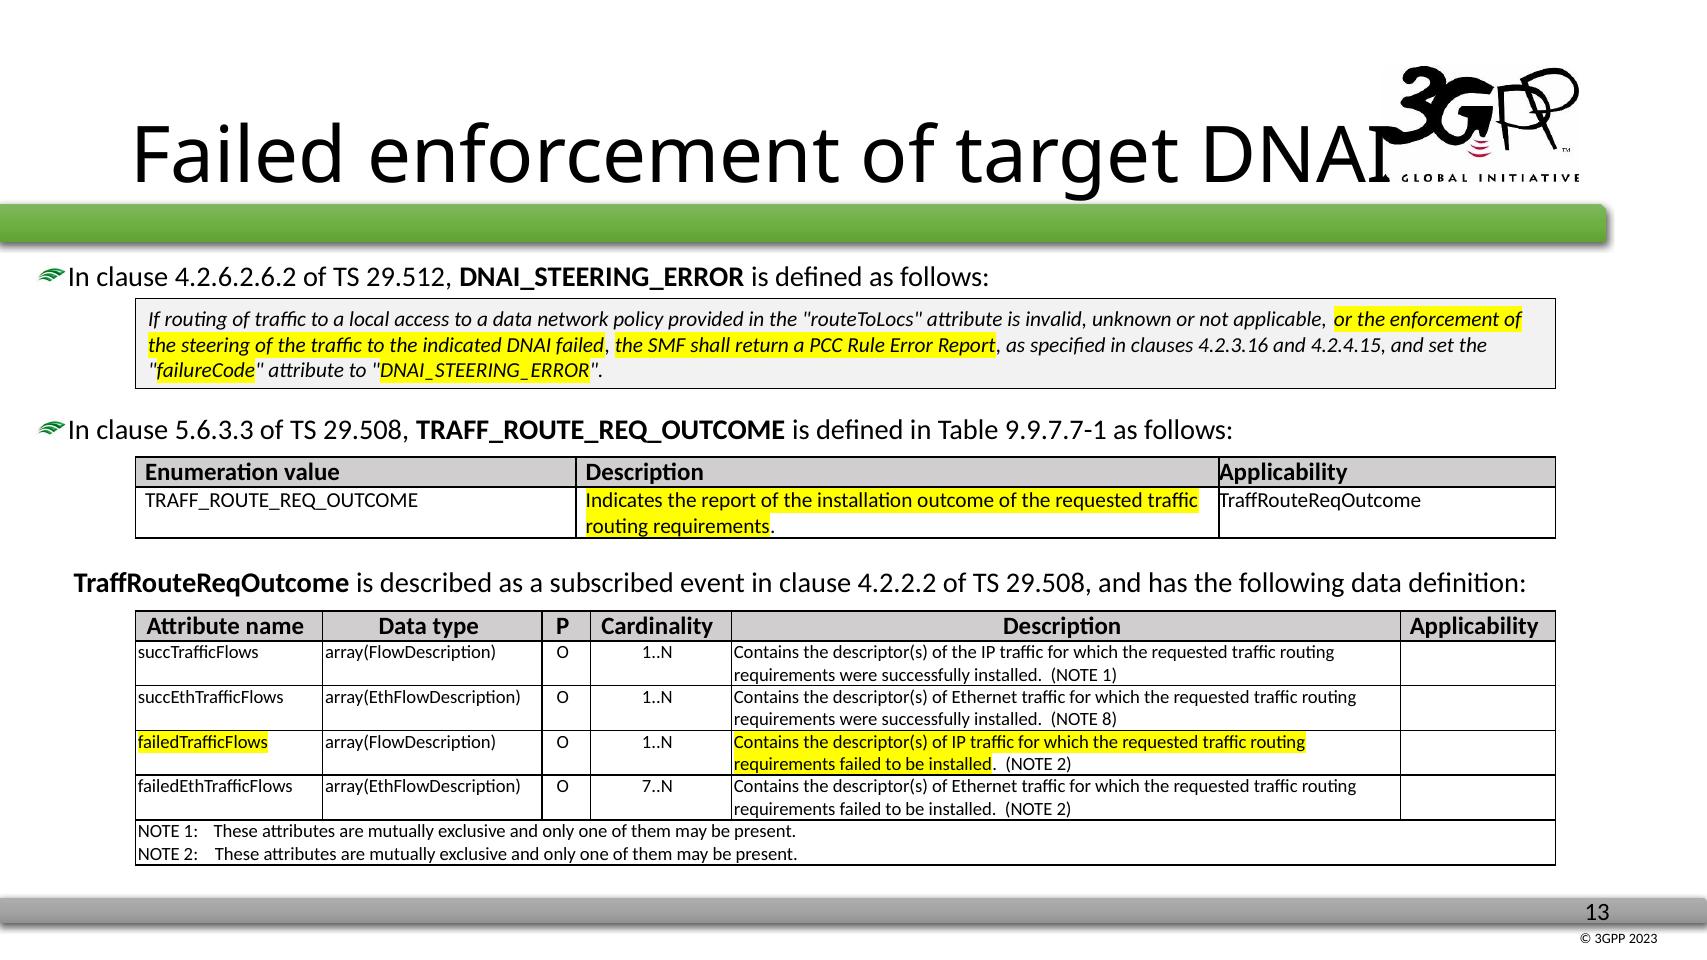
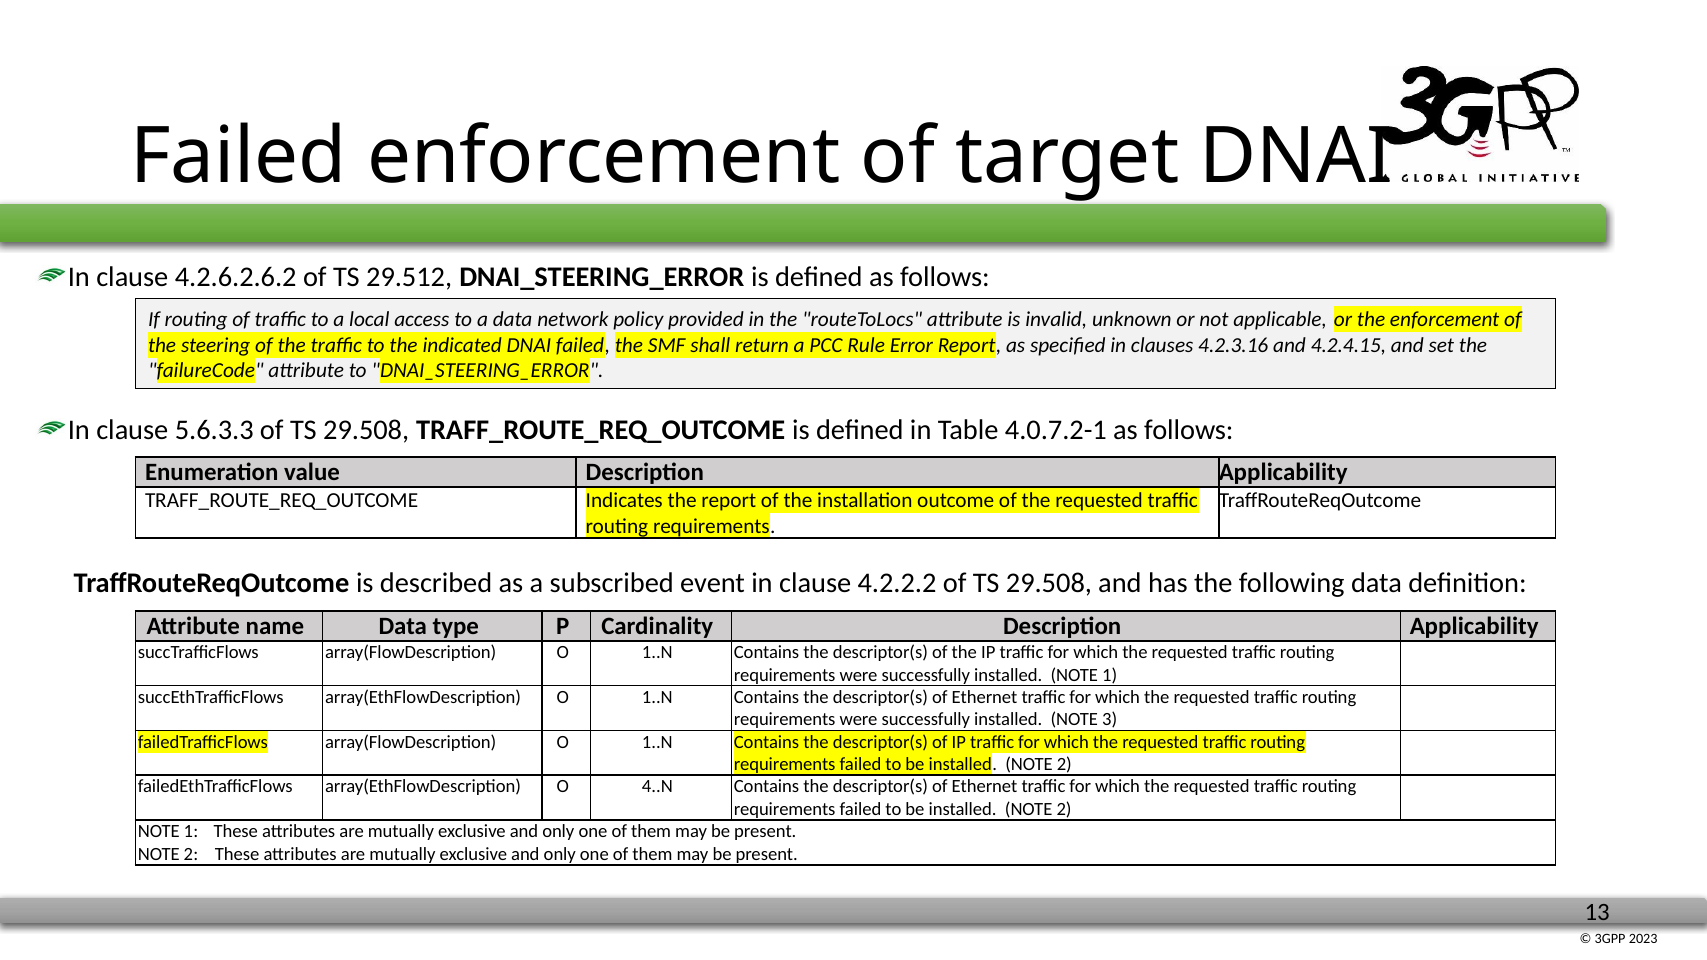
9.9.7.7-1: 9.9.7.7-1 -> 4.0.7.2-1
8: 8 -> 3
7..N: 7..N -> 4..N
